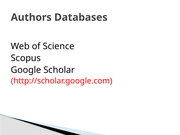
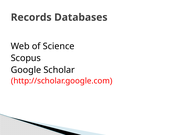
Authors: Authors -> Records
